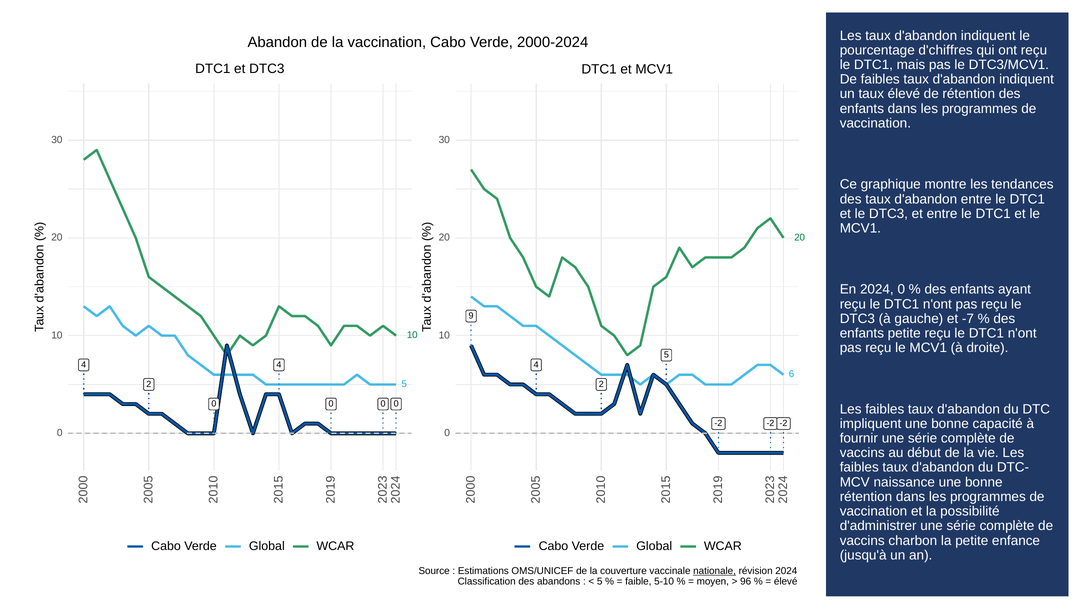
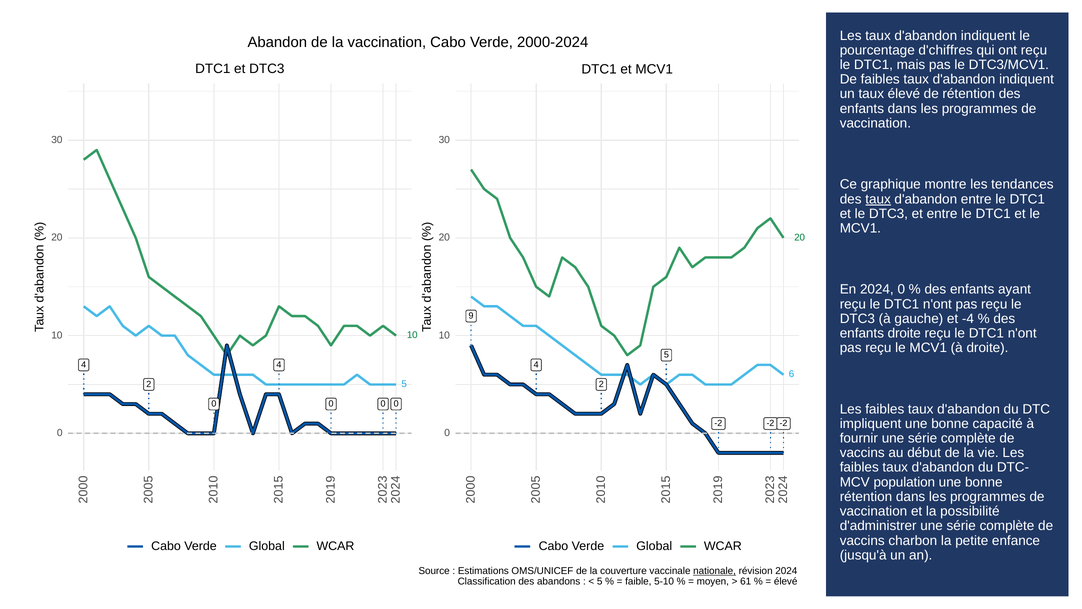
taux at (878, 199) underline: none -> present
-7: -7 -> -4
enfants petite: petite -> droite
naissance: naissance -> population
96: 96 -> 61
